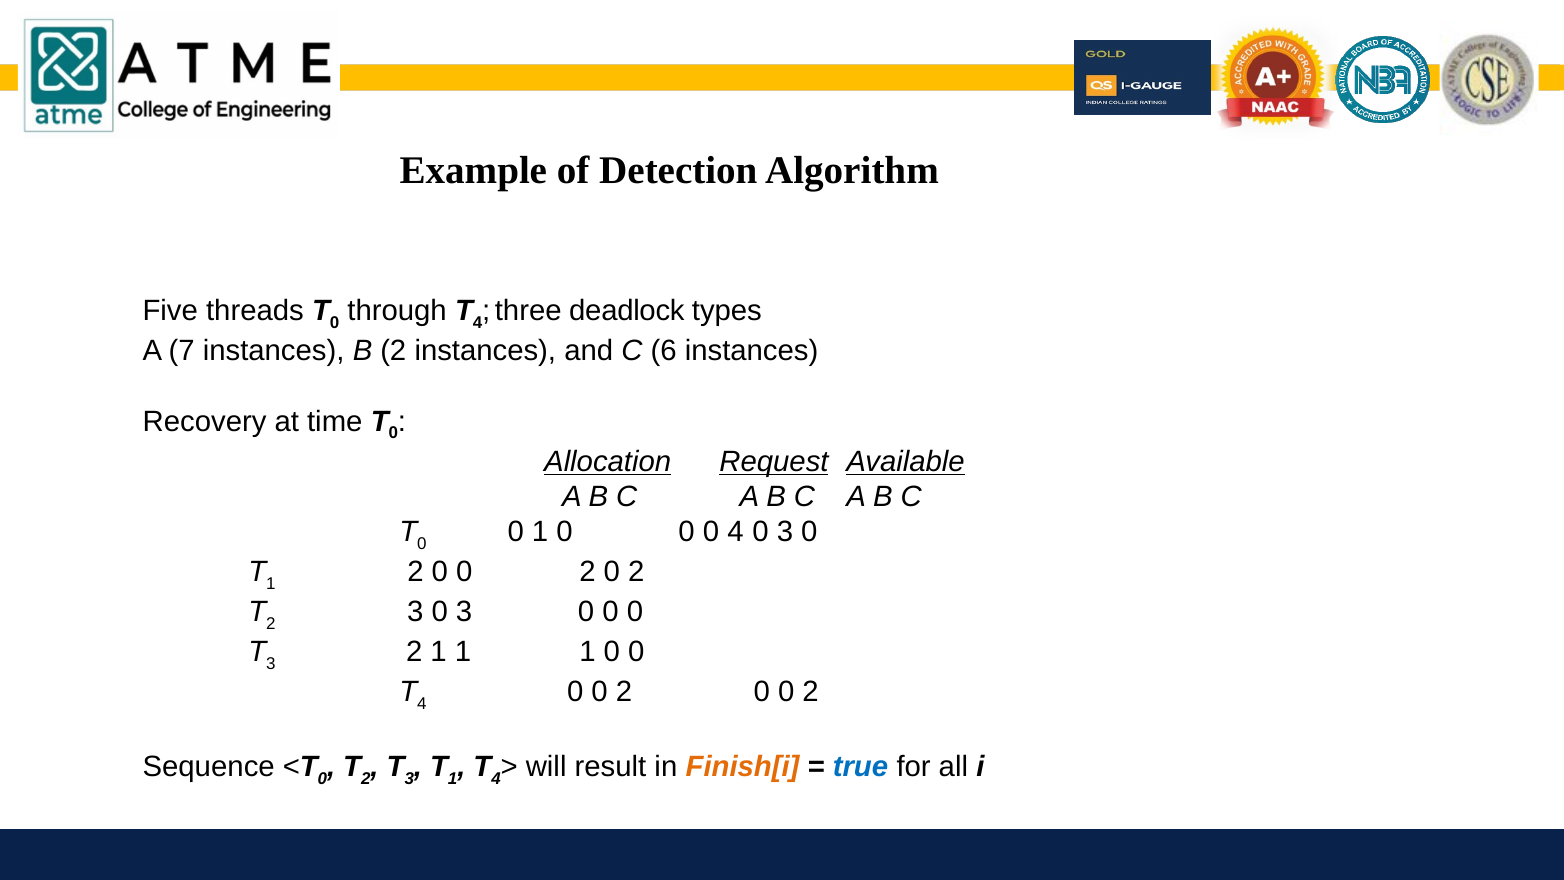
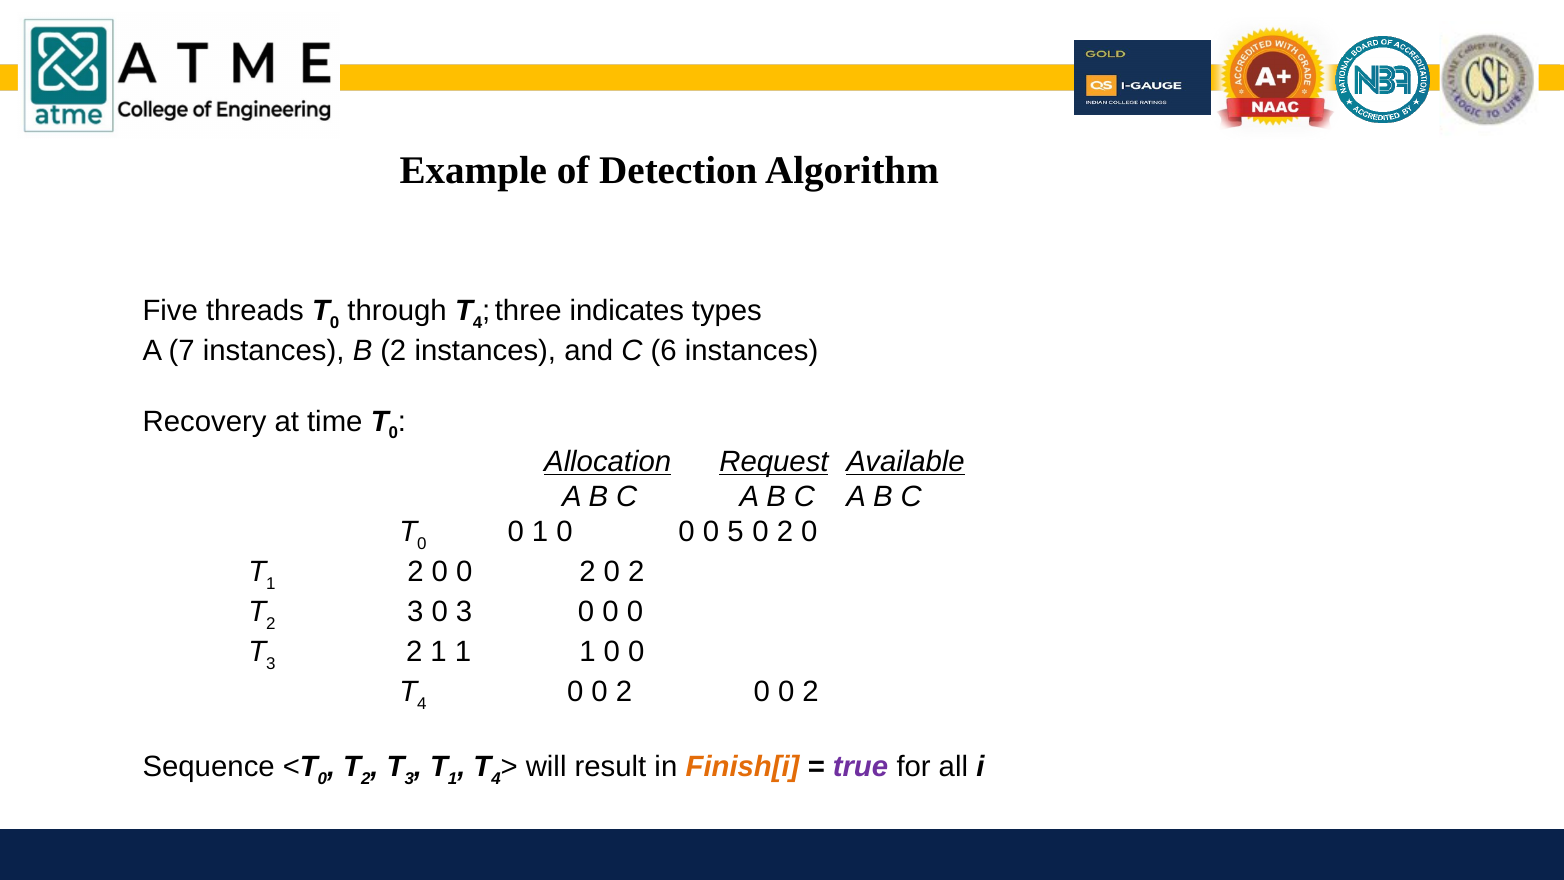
deadlock: deadlock -> indicates
0 4: 4 -> 5
3 at (785, 532): 3 -> 2
true colour: blue -> purple
